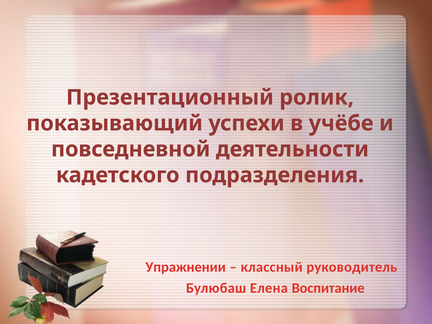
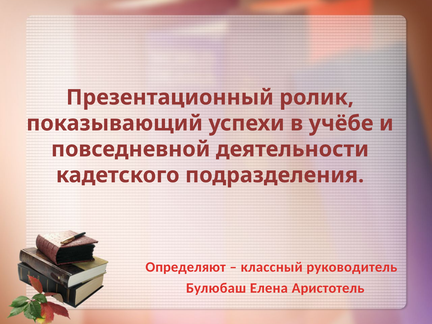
Упражнении: Упражнении -> Определяют
Воспитание: Воспитание -> Аристотель
